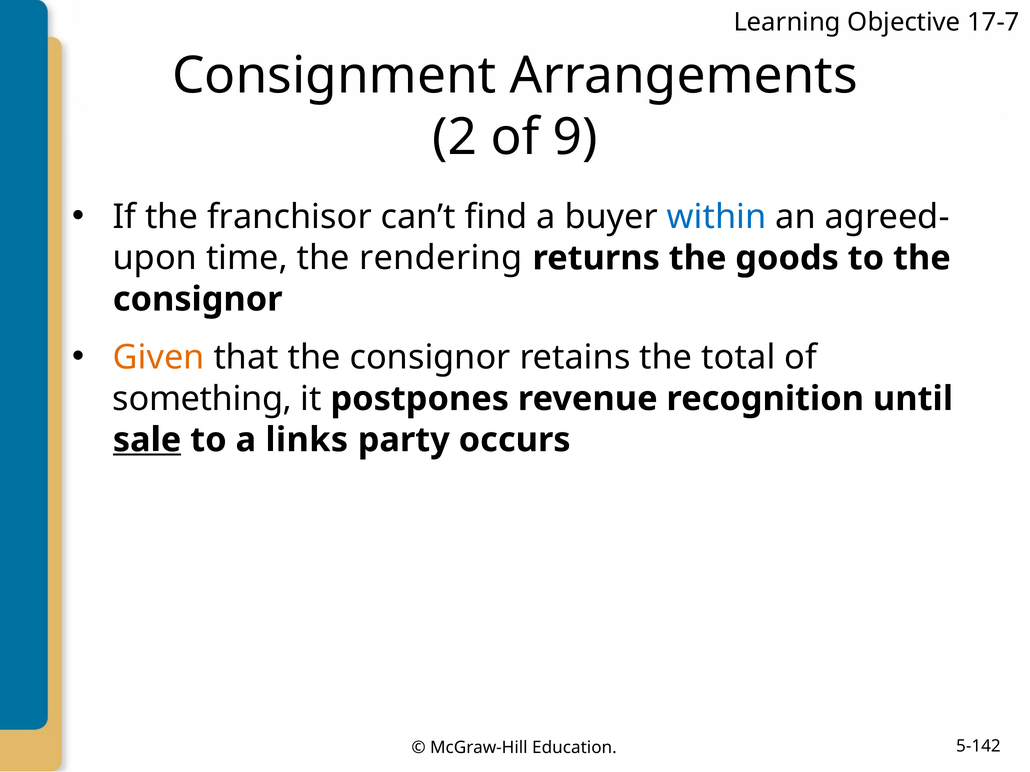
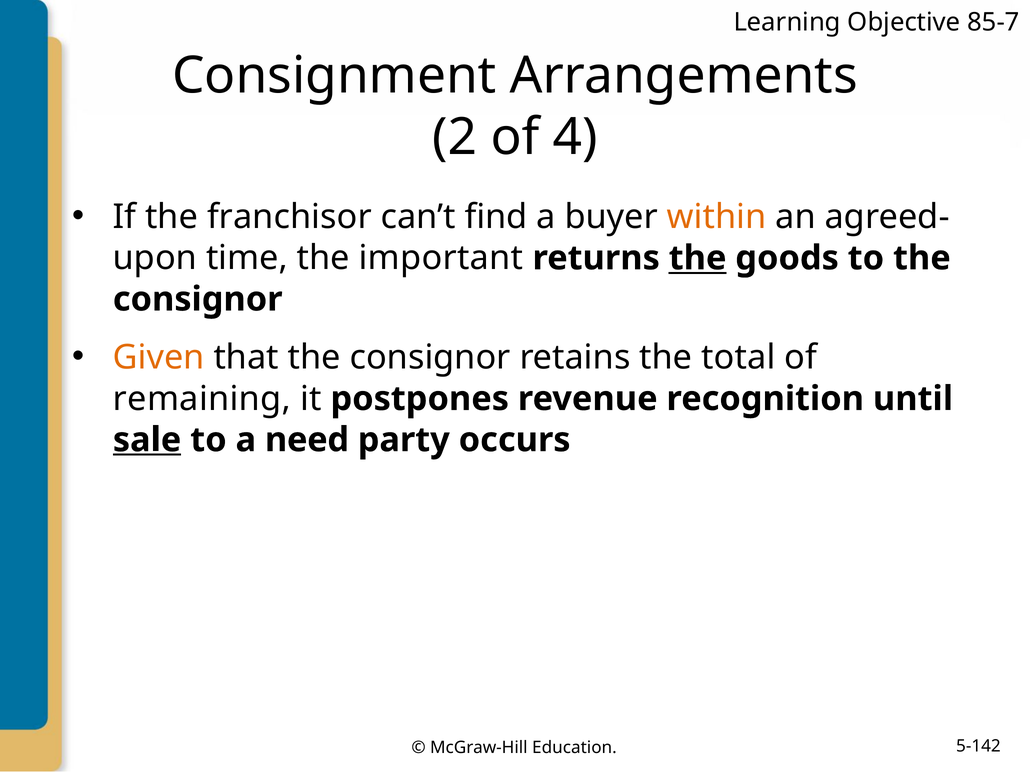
17-7: 17-7 -> 85-7
9: 9 -> 4
within colour: blue -> orange
rendering: rendering -> important
the at (698, 258) underline: none -> present
something: something -> remaining
links: links -> need
